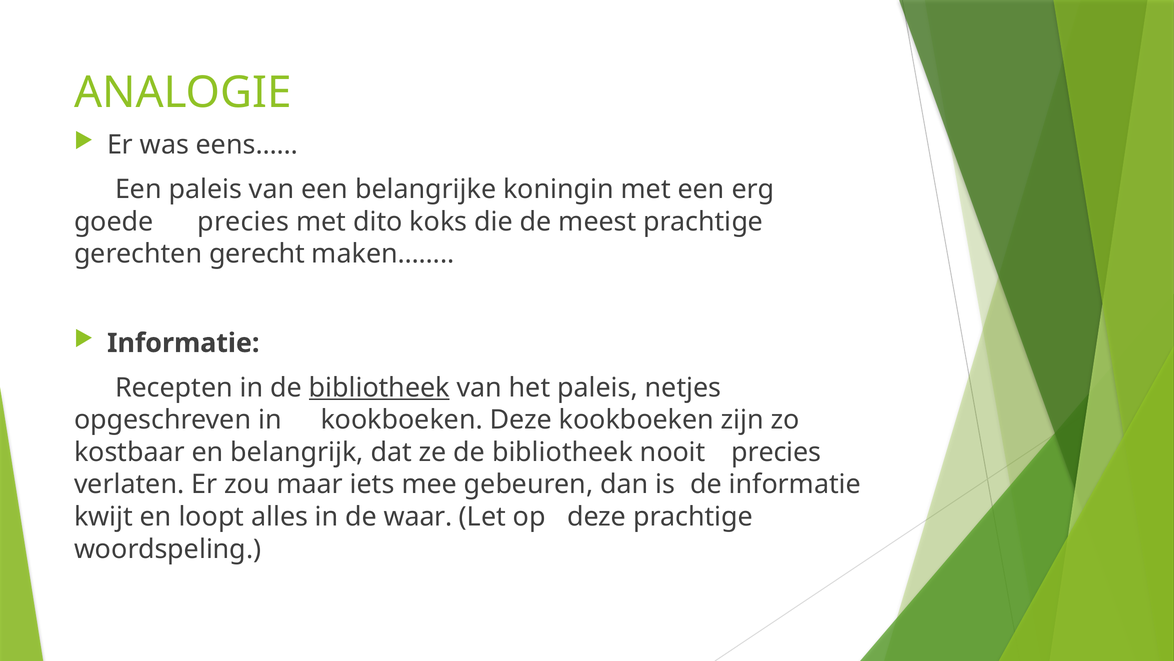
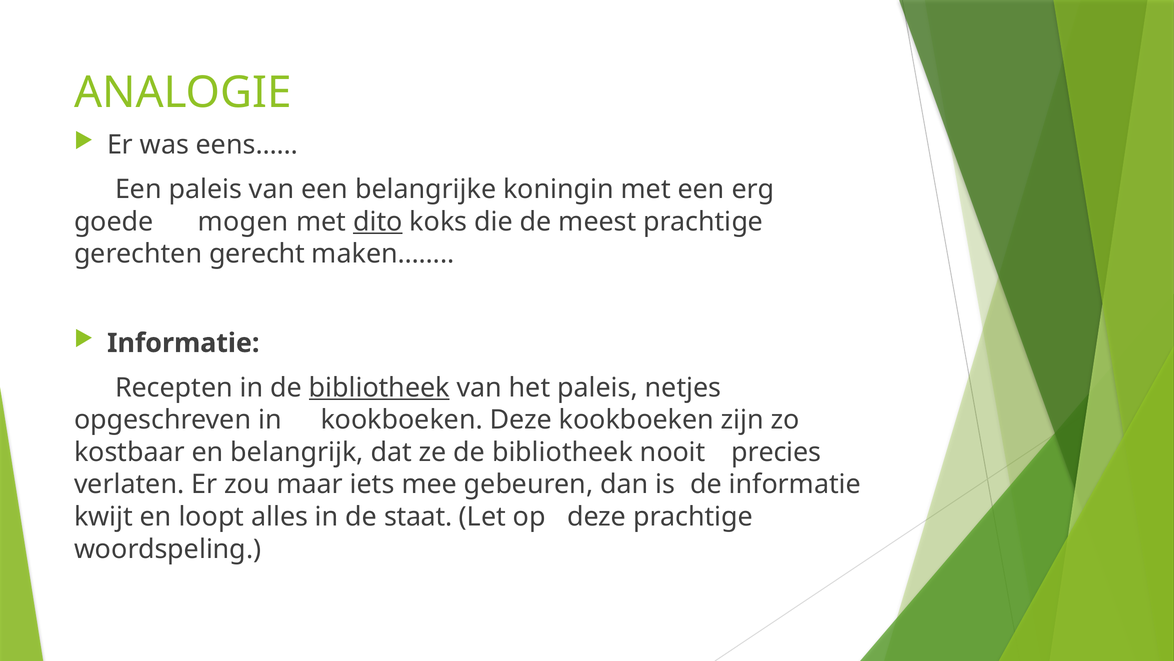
goede precies: precies -> mogen
dito underline: none -> present
waar: waar -> staat
